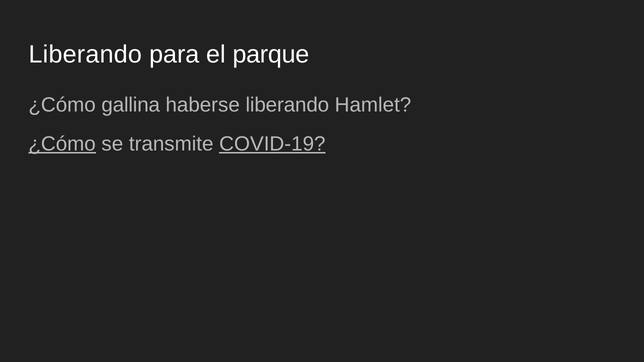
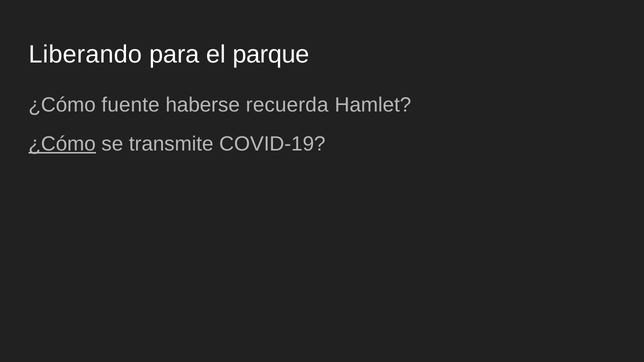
gallina: gallina -> fuente
haberse liberando: liberando -> recuerda
COVID-19 underline: present -> none
